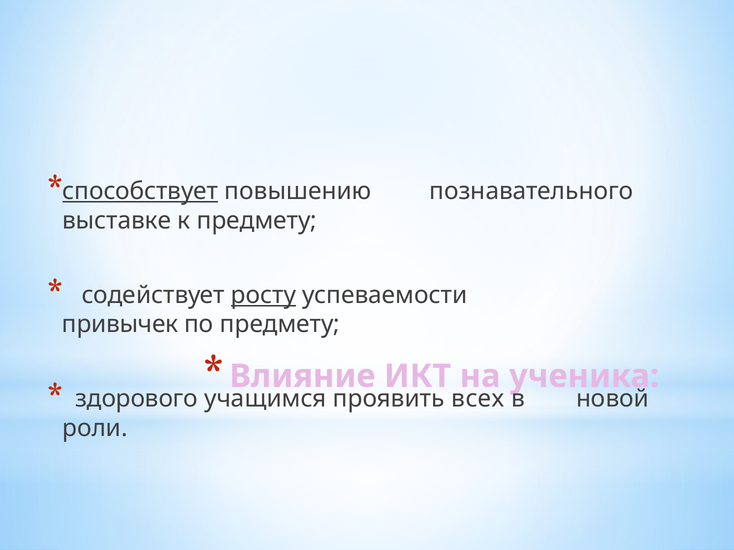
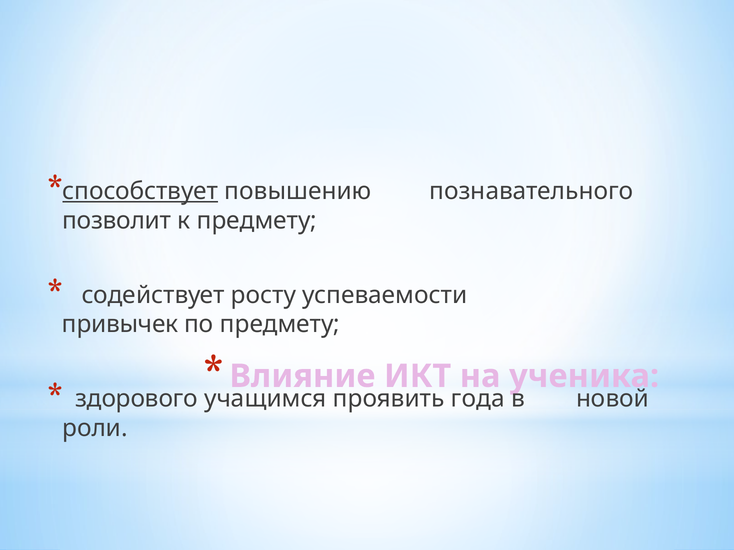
выставке: выставке -> позволит
росту underline: present -> none
всех: всех -> года
